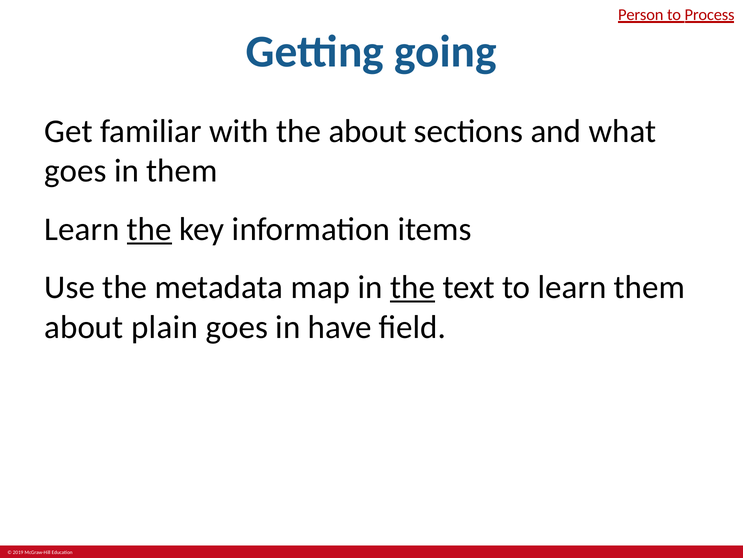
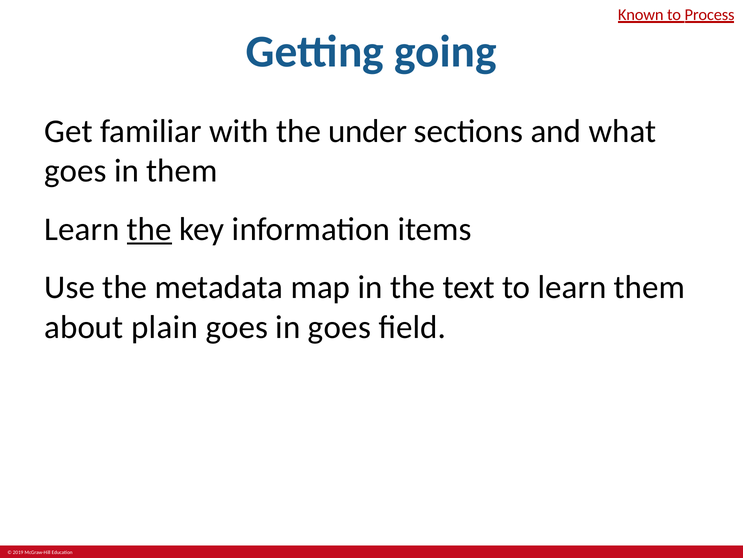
Person: Person -> Known
the about: about -> under
the at (413, 287) underline: present -> none
in have: have -> goes
